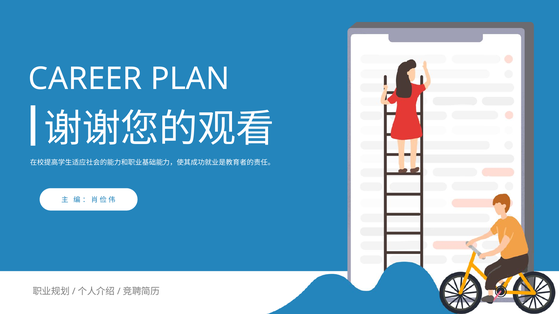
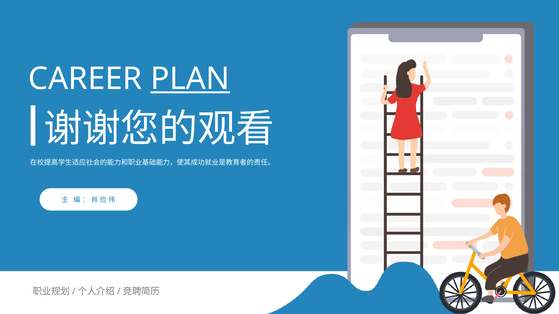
PLAN underline: none -> present
